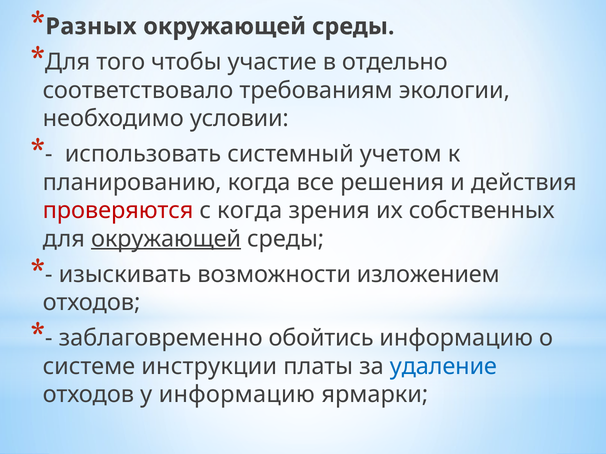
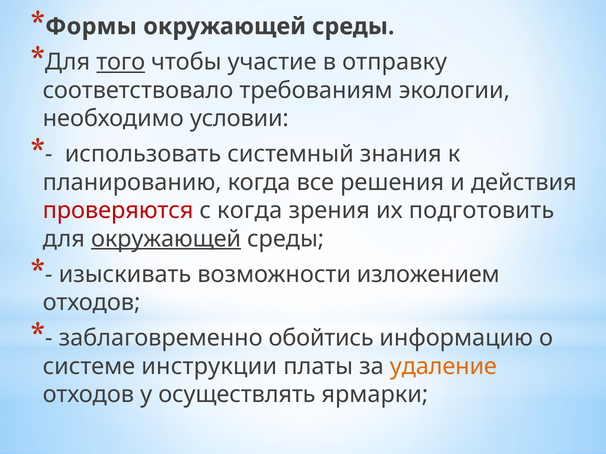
Разных: Разных -> Формы
того underline: none -> present
отдельно: отдельно -> отправку
учетом: учетом -> знания
собственных: собственных -> подготовить
удаление colour: blue -> orange
у информацию: информацию -> осуществлять
